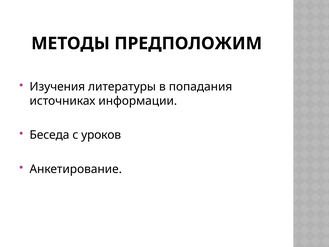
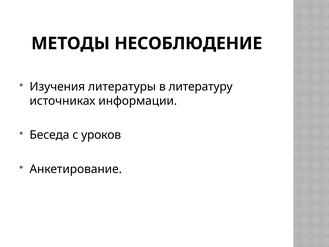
ПРЕДПОЛОЖИМ: ПРЕДПОЛОЖИМ -> НЕСОБЛЮДЕНИЕ
попадания: попадания -> литературу
